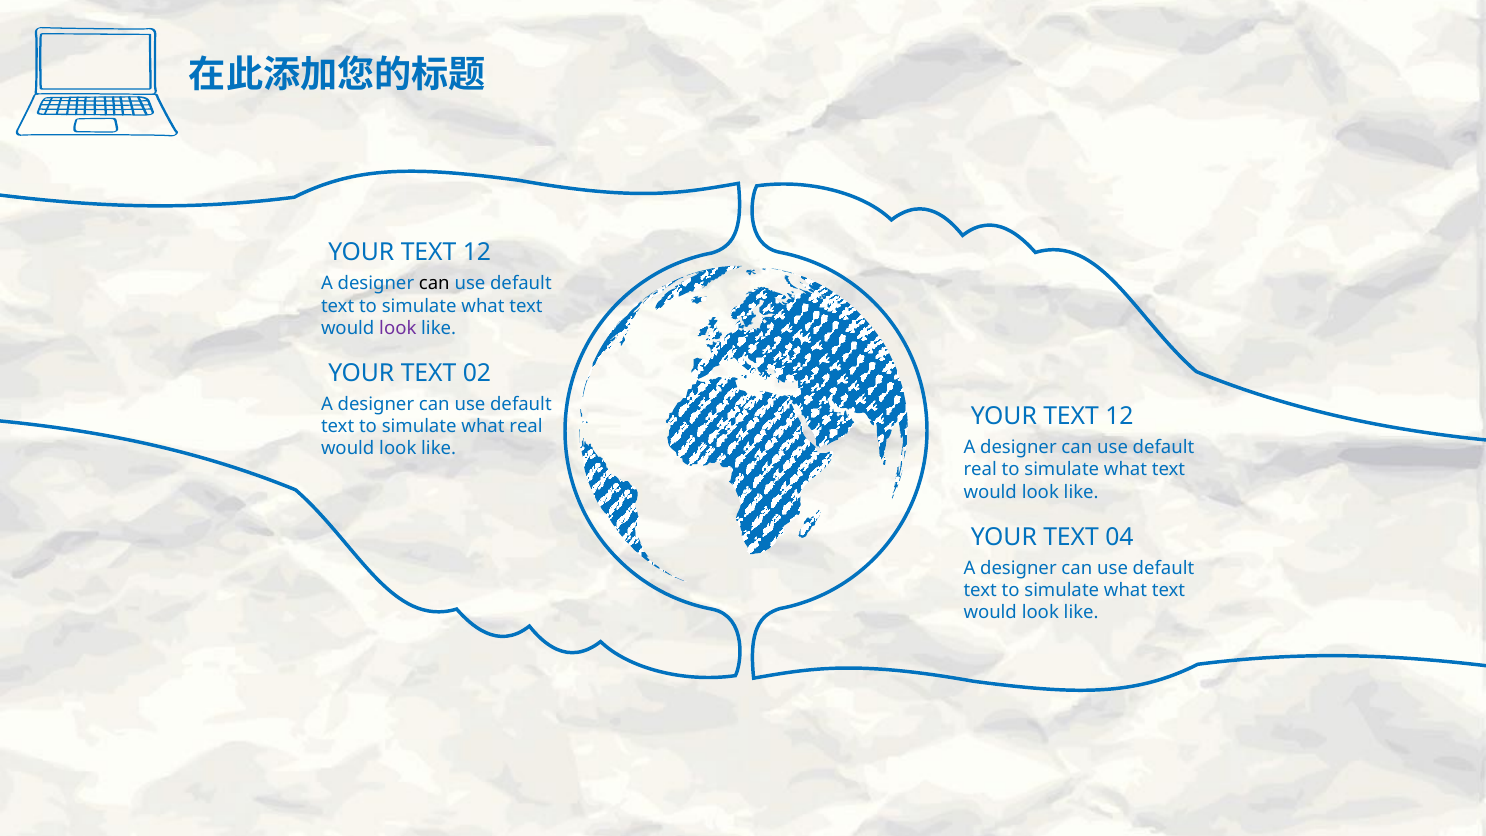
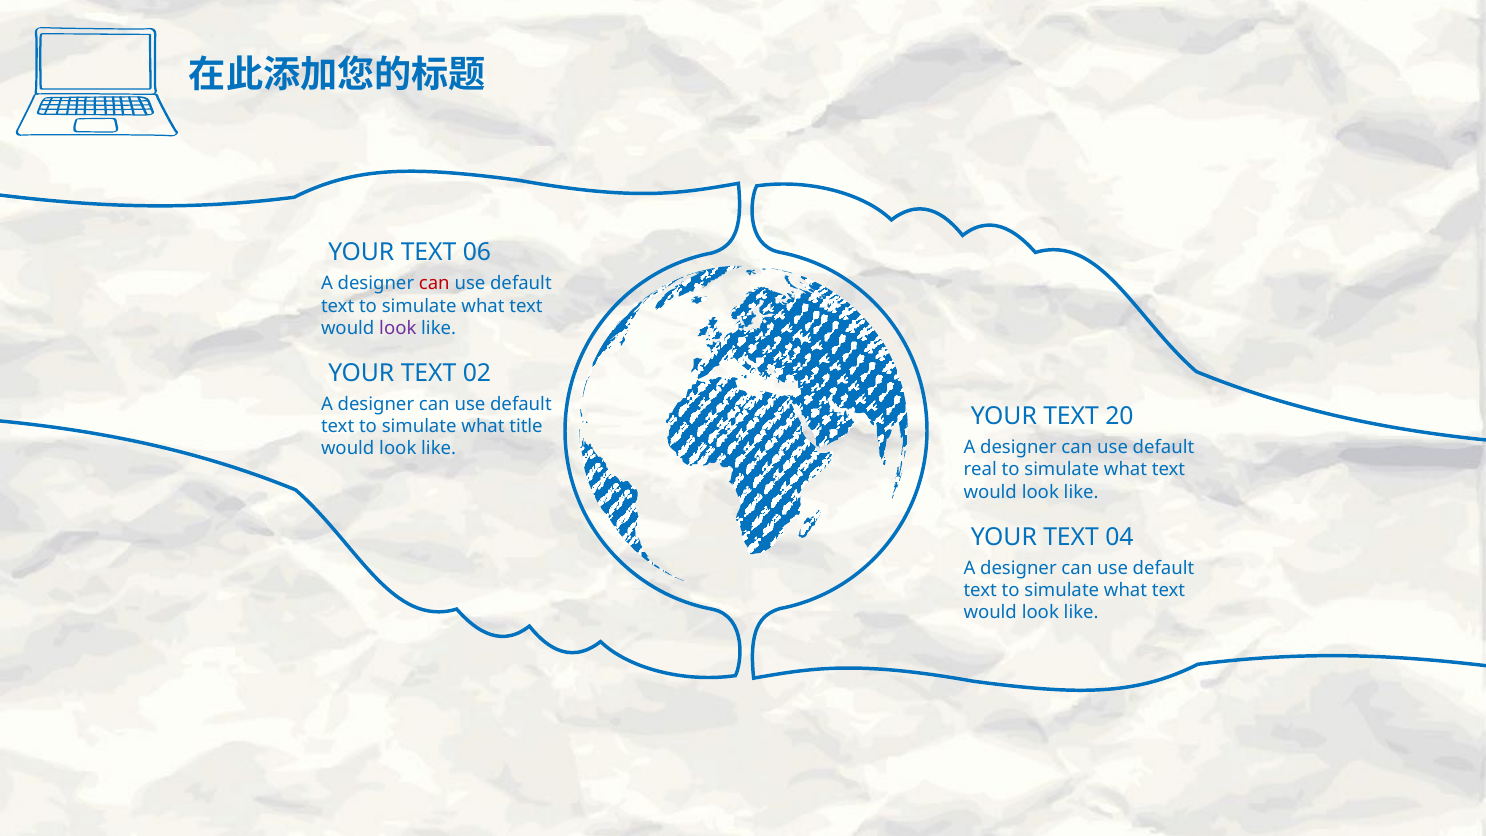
12 at (477, 253): 12 -> 06
can at (434, 284) colour: black -> red
12 at (1119, 417): 12 -> 20
what real: real -> title
